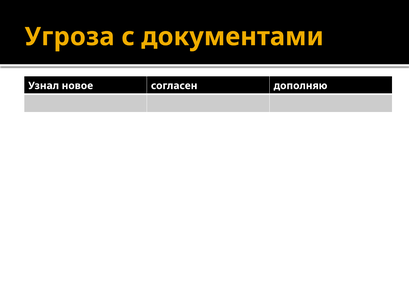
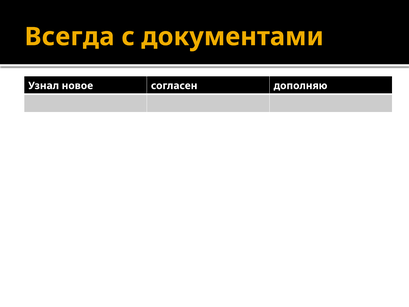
Угроза: Угроза -> Всегда
